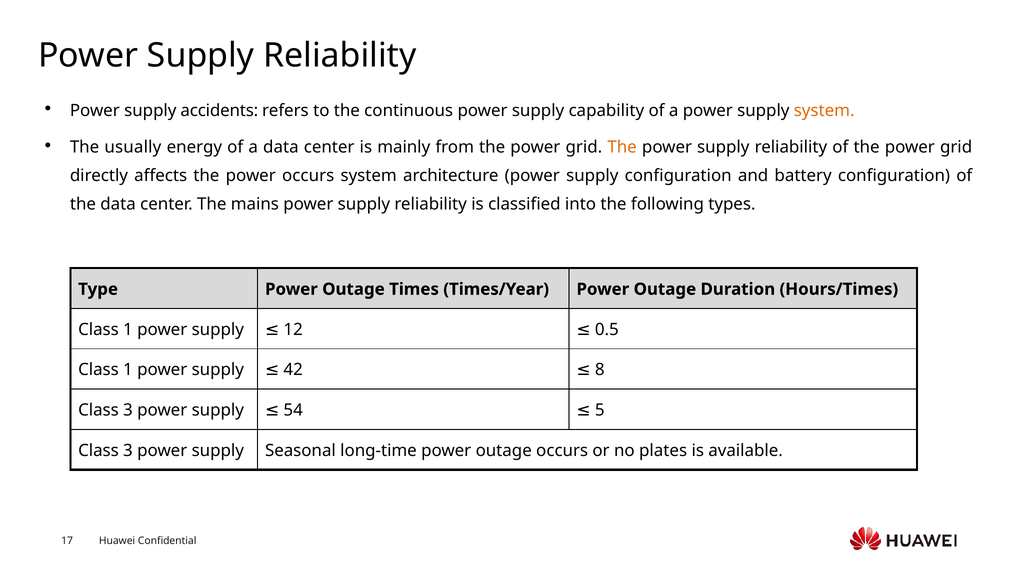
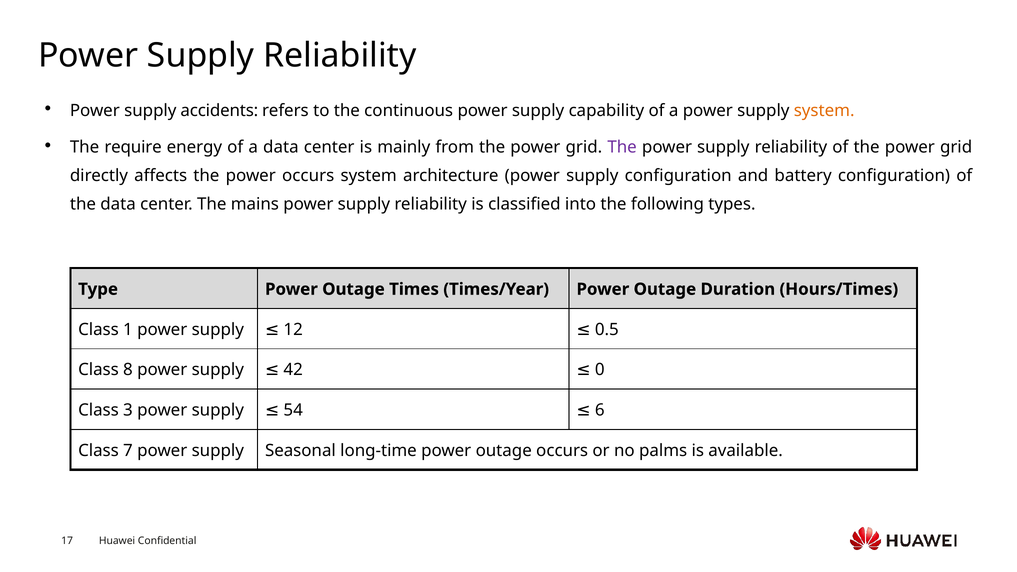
usually: usually -> require
The at (622, 147) colour: orange -> purple
1 at (128, 370): 1 -> 8
8: 8 -> 0
5: 5 -> 6
3 at (128, 451): 3 -> 7
plates: plates -> palms
